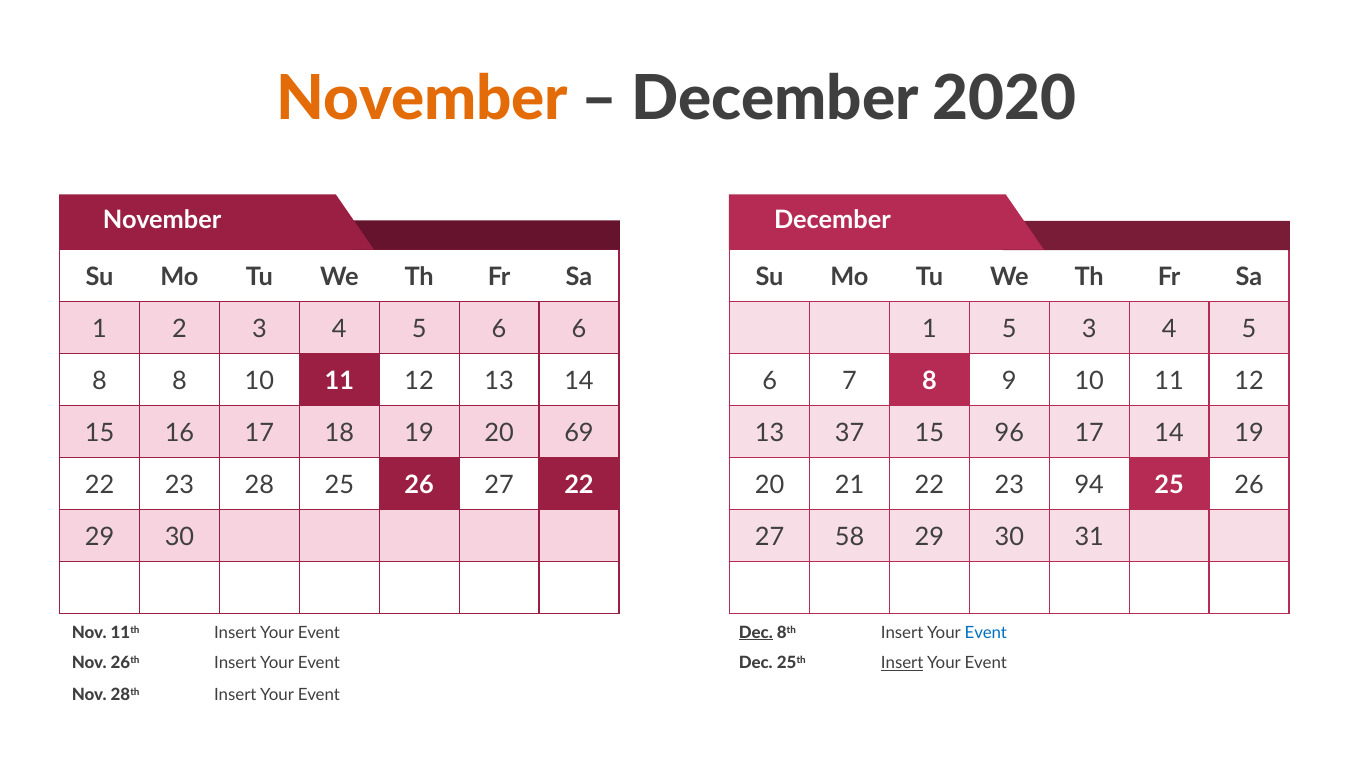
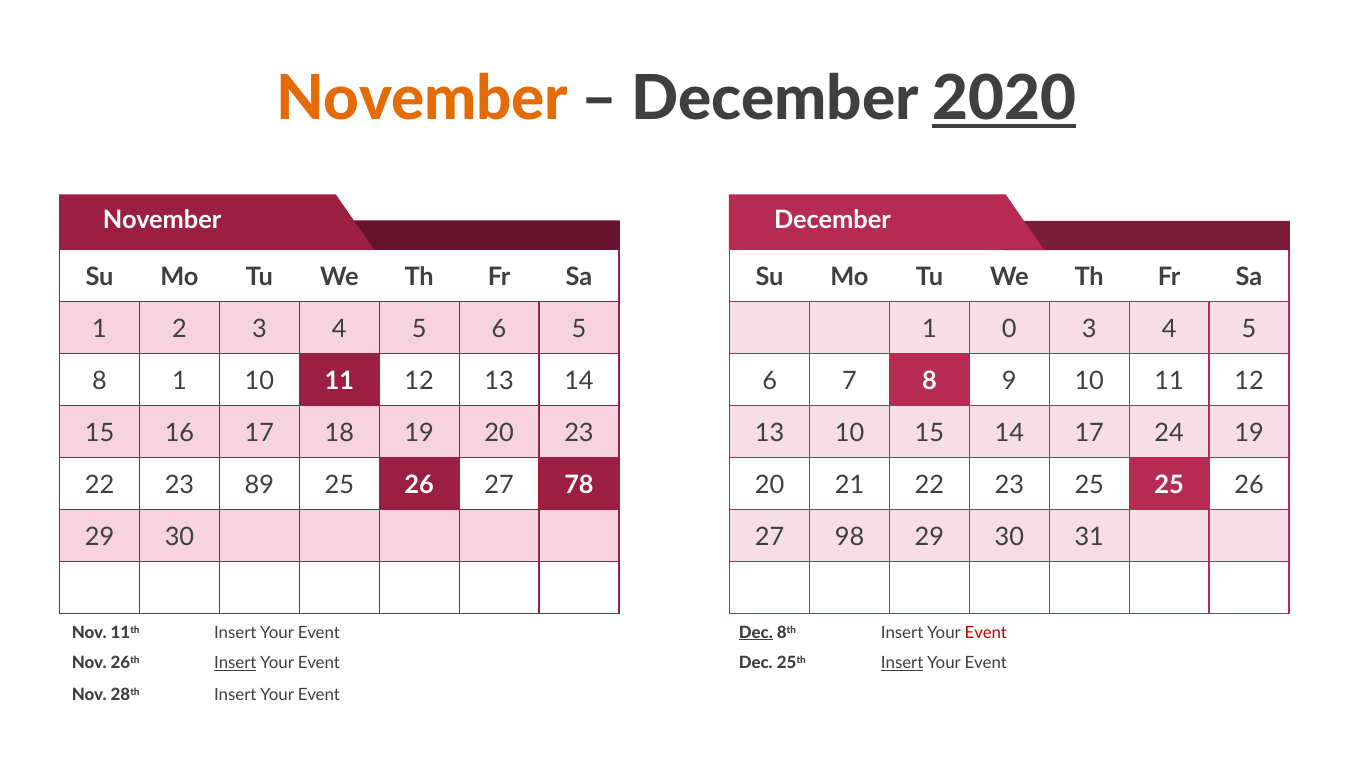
2020 underline: none -> present
6 6: 6 -> 5
1 5: 5 -> 0
8 8: 8 -> 1
20 69: 69 -> 23
13 37: 37 -> 10
15 96: 96 -> 14
17 14: 14 -> 24
28: 28 -> 89
27 22: 22 -> 78
23 94: 94 -> 25
58: 58 -> 98
Event at (986, 633) colour: blue -> red
Insert at (235, 663) underline: none -> present
